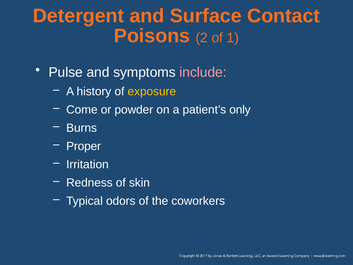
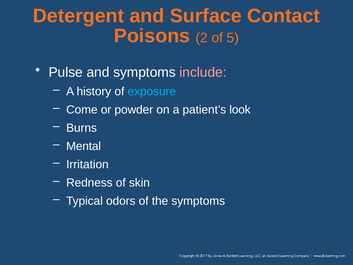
1: 1 -> 5
exposure colour: yellow -> light blue
only: only -> look
Proper: Proper -> Mental
the coworkers: coworkers -> symptoms
